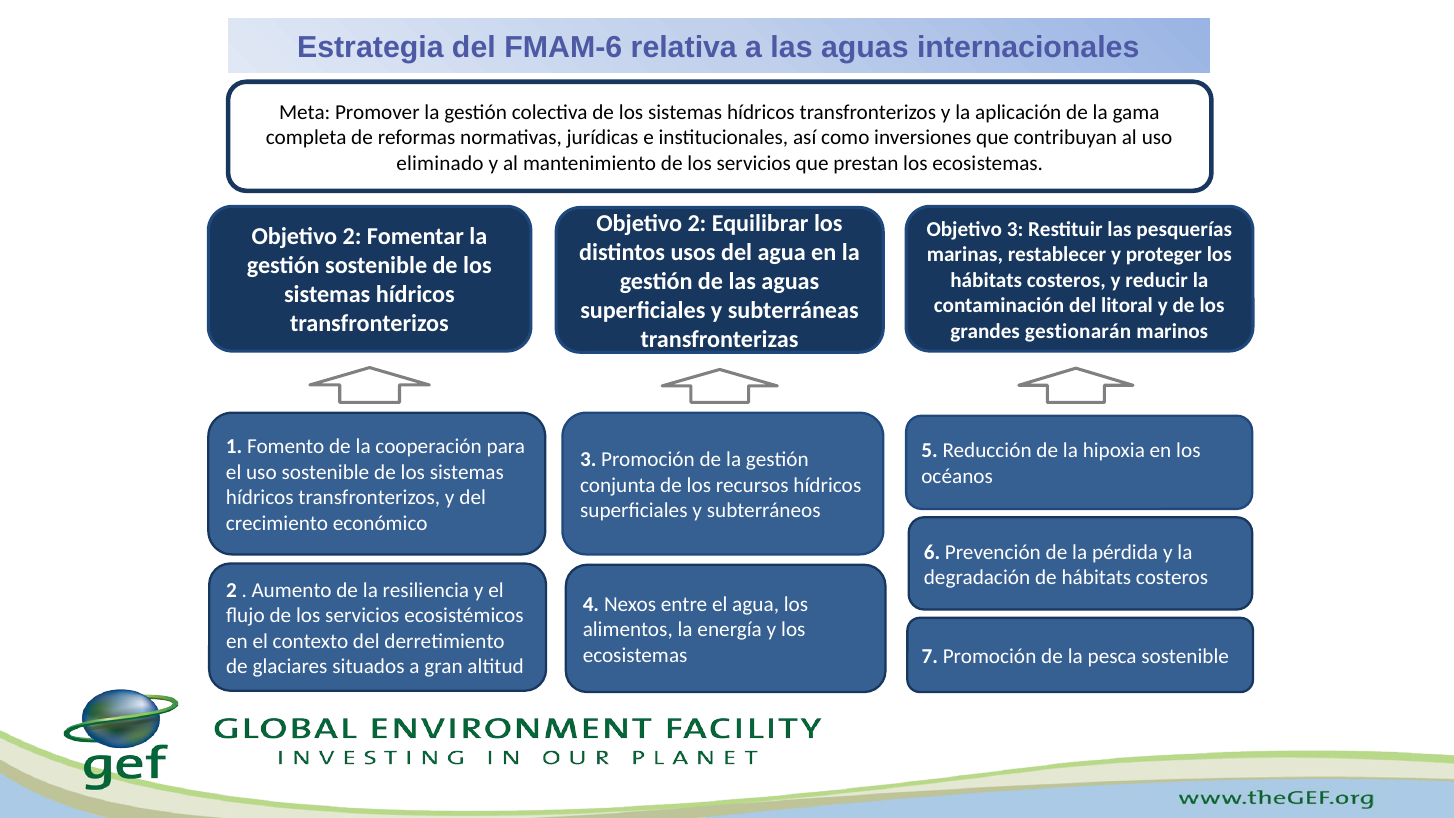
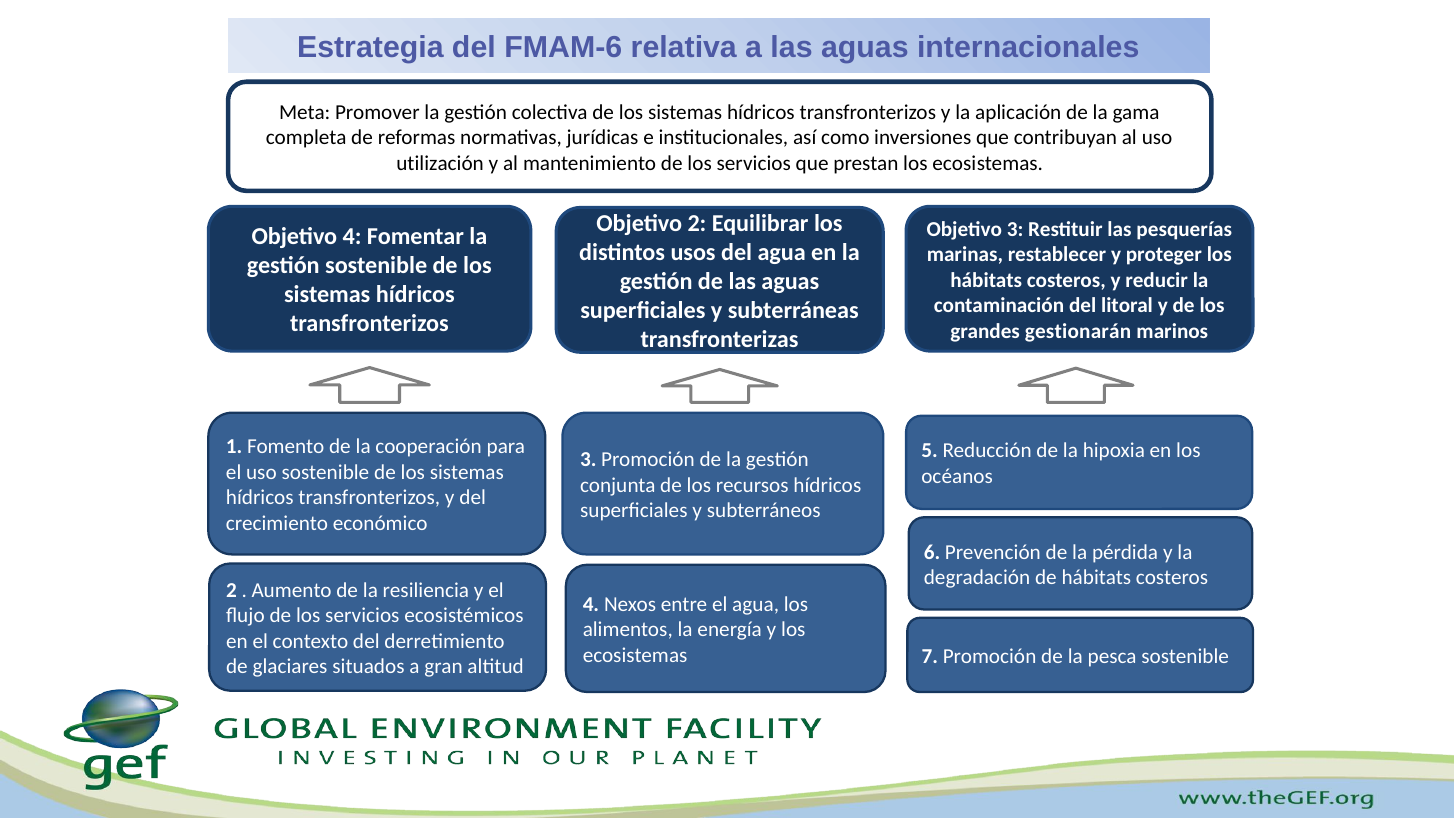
eliminado: eliminado -> utilización
2 at (352, 237): 2 -> 4
